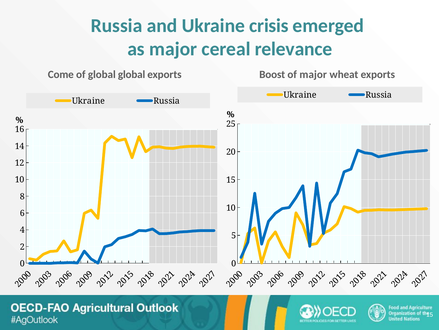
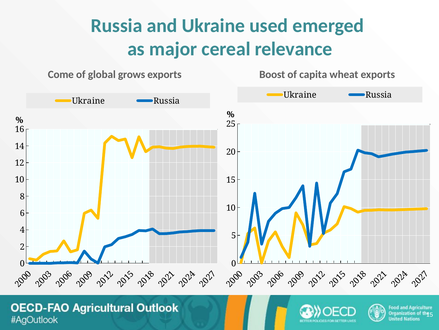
crisis: crisis -> used
global global: global -> grows
of major: major -> capita
